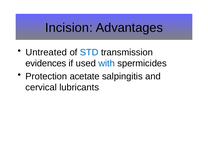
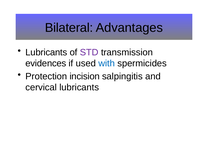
Incision: Incision -> Bilateral
Untreated at (46, 52): Untreated -> Lubricants
STD colour: blue -> purple
acetate: acetate -> incision
